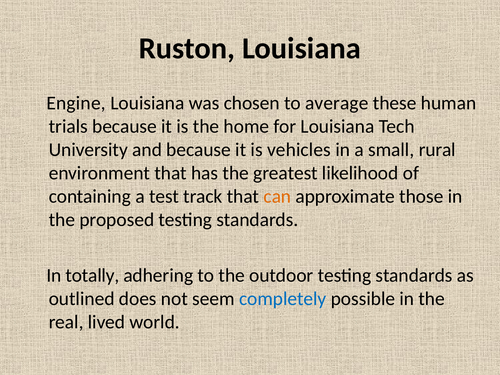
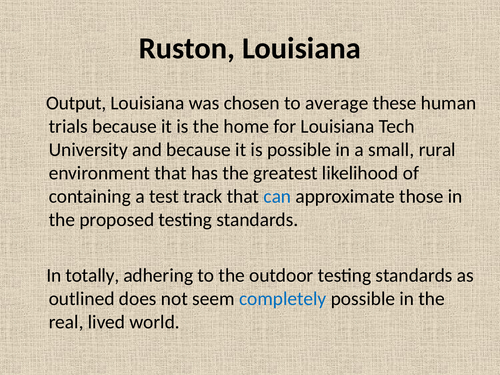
Engine: Engine -> Output
is vehicles: vehicles -> possible
can colour: orange -> blue
